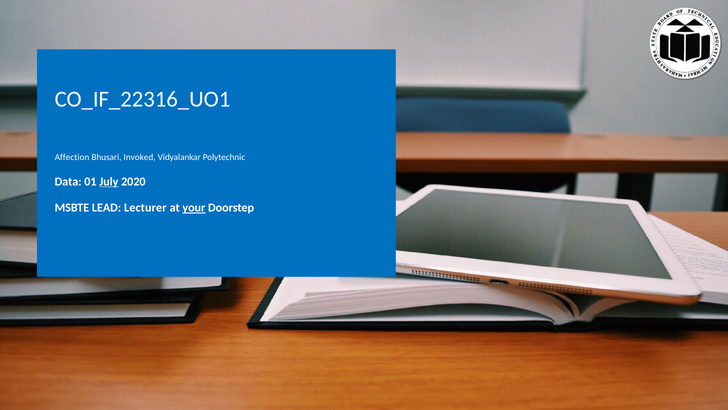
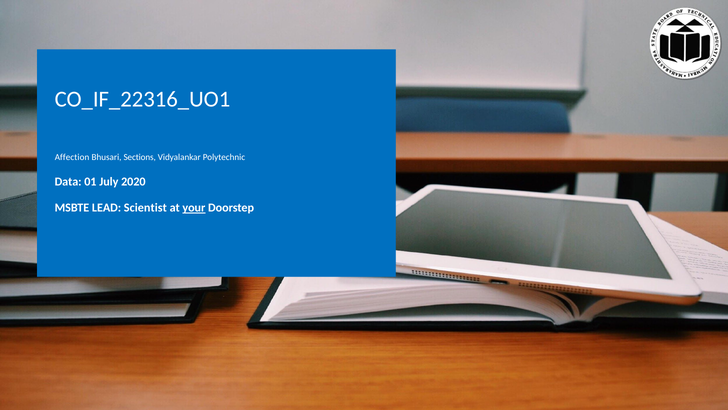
Invoked: Invoked -> Sections
July underline: present -> none
Lecturer: Lecturer -> Scientist
